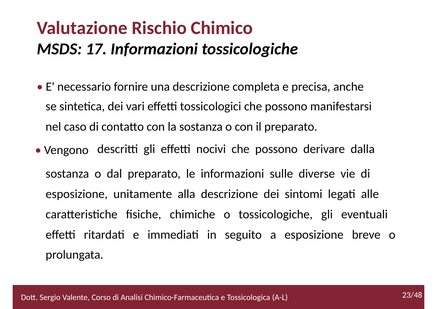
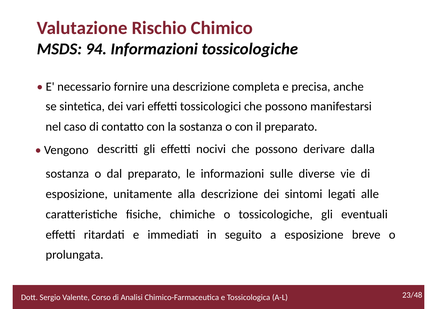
17: 17 -> 94
